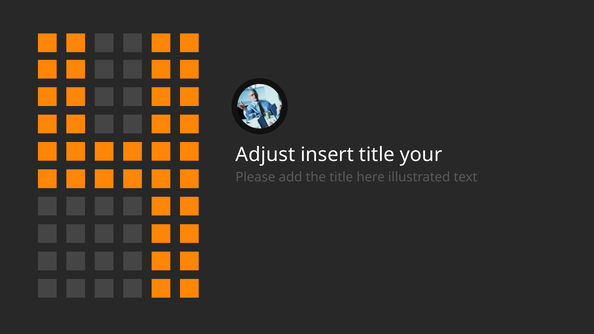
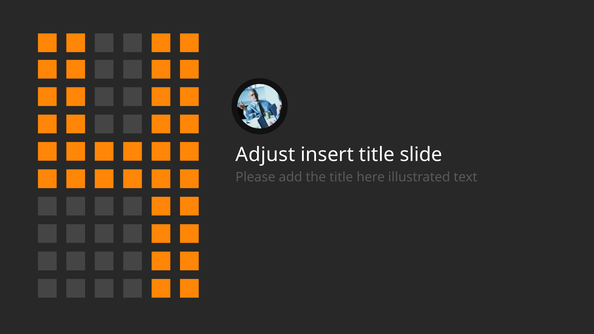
your: your -> slide
